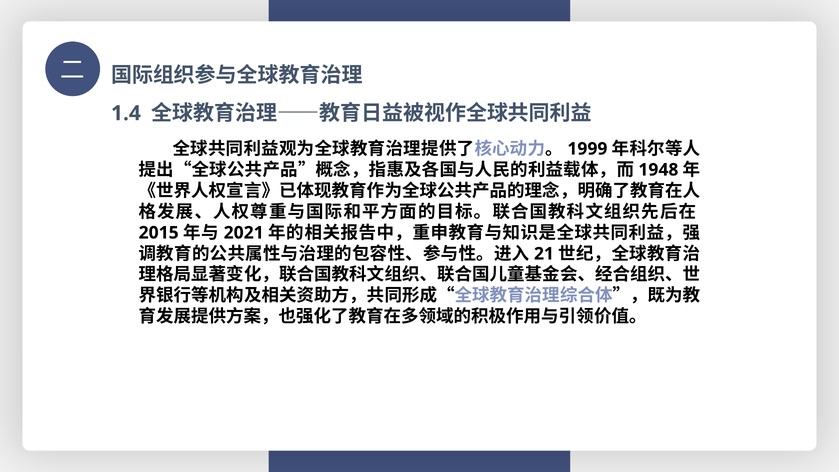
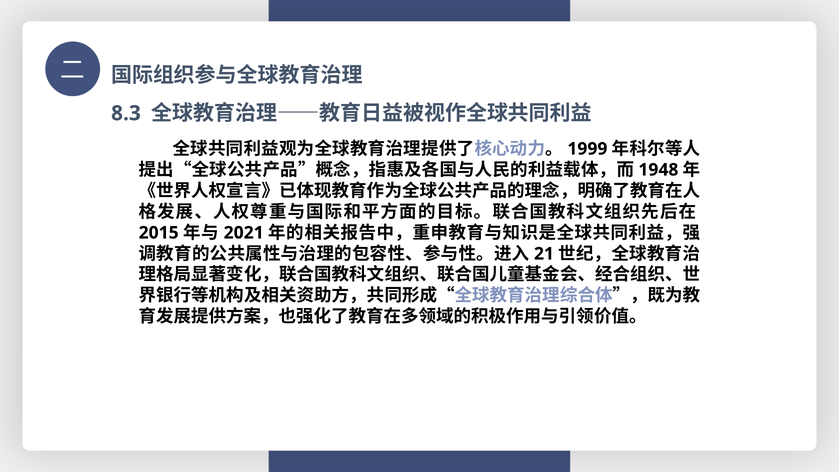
1.4: 1.4 -> 8.3
